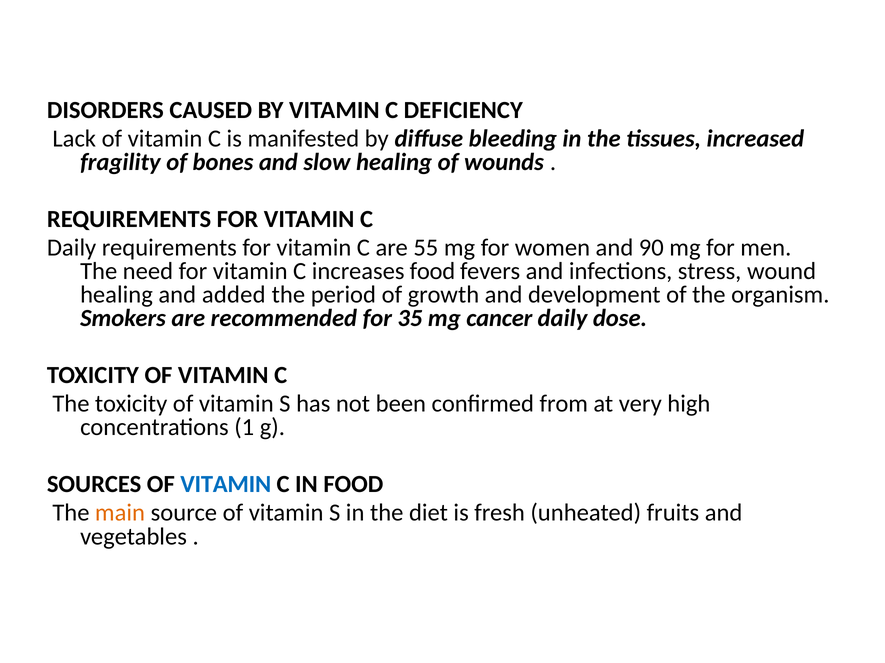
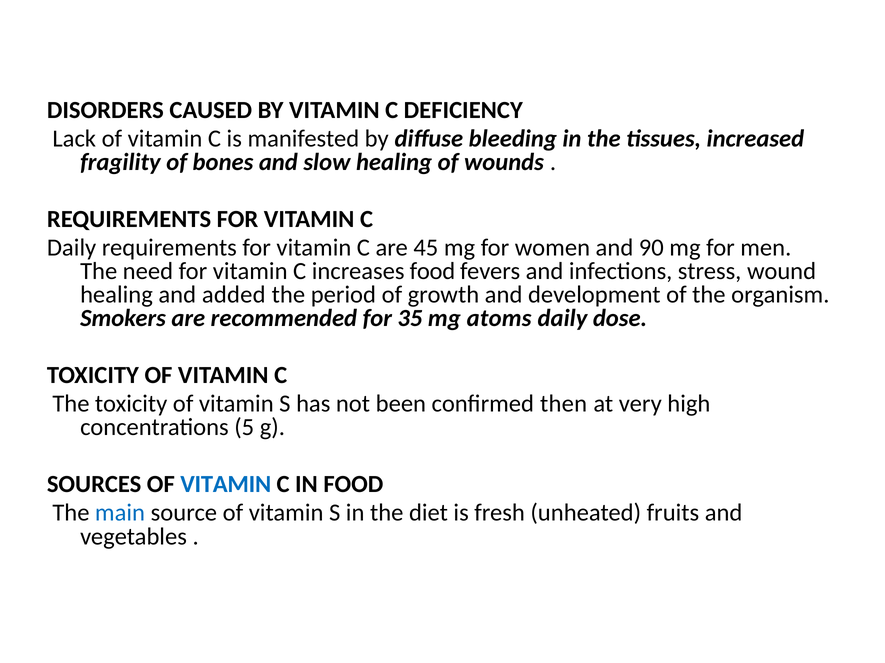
55: 55 -> 45
cancer: cancer -> atoms
from: from -> then
1: 1 -> 5
main colour: orange -> blue
